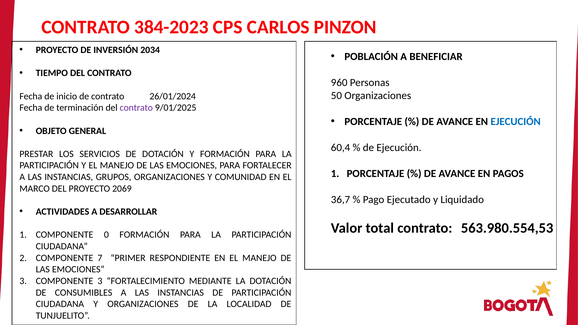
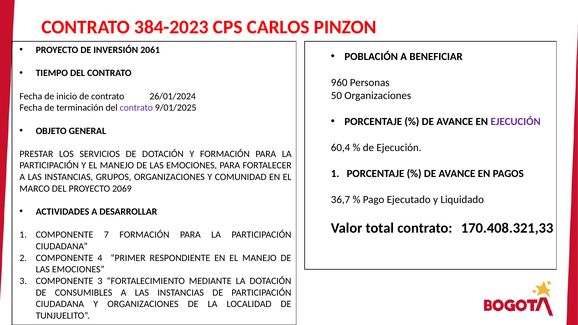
2034: 2034 -> 2061
EJECUCIÓN at (516, 122) colour: blue -> purple
563.980.554,53: 563.980.554,53 -> 170.408.321,33
0: 0 -> 7
7: 7 -> 4
